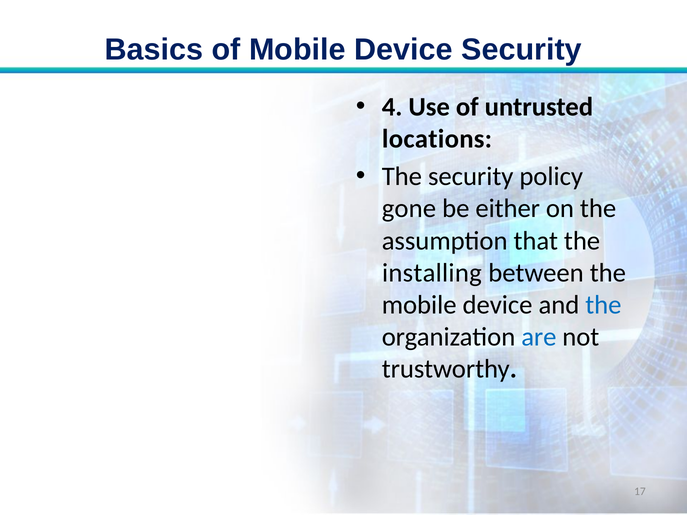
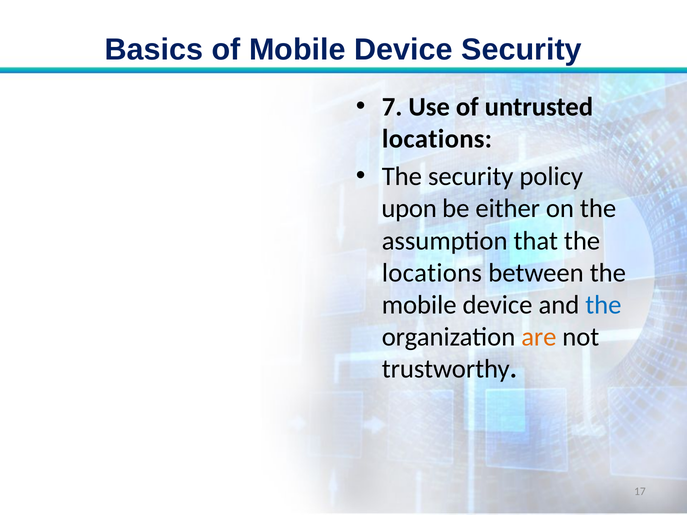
4: 4 -> 7
gone: gone -> upon
installing at (432, 273): installing -> locations
are colour: blue -> orange
